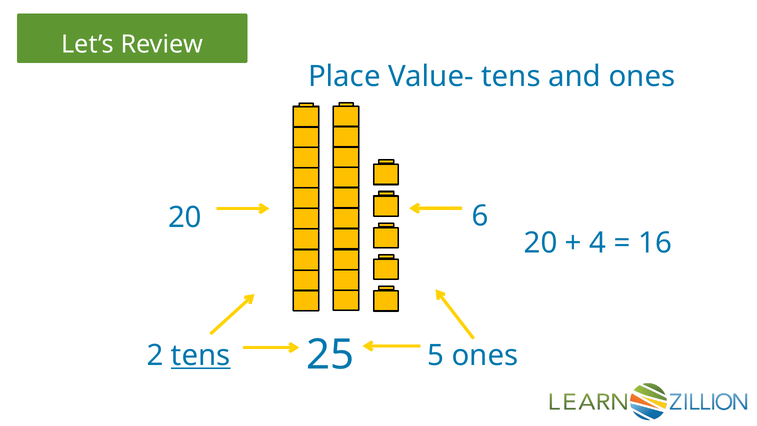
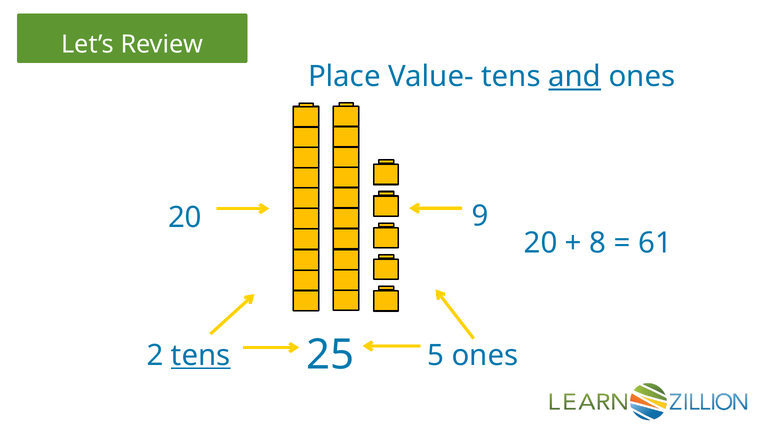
and underline: none -> present
6: 6 -> 9
4: 4 -> 8
16: 16 -> 61
